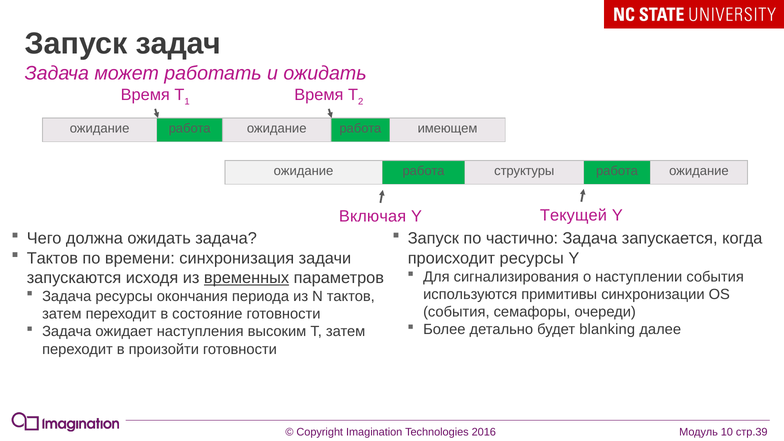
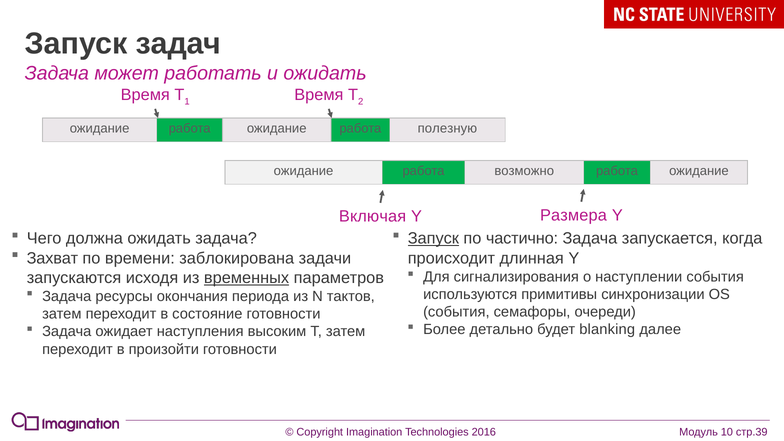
имеющем: имеющем -> полезную
структуры: структуры -> возможно
Текущей: Текущей -> Размера
Запуск at (433, 239) underline: none -> present
Тактов at (52, 258): Тактов -> Захват
синхронизация: синхронизация -> заблокирована
происходит ресурсы: ресурсы -> длинная
